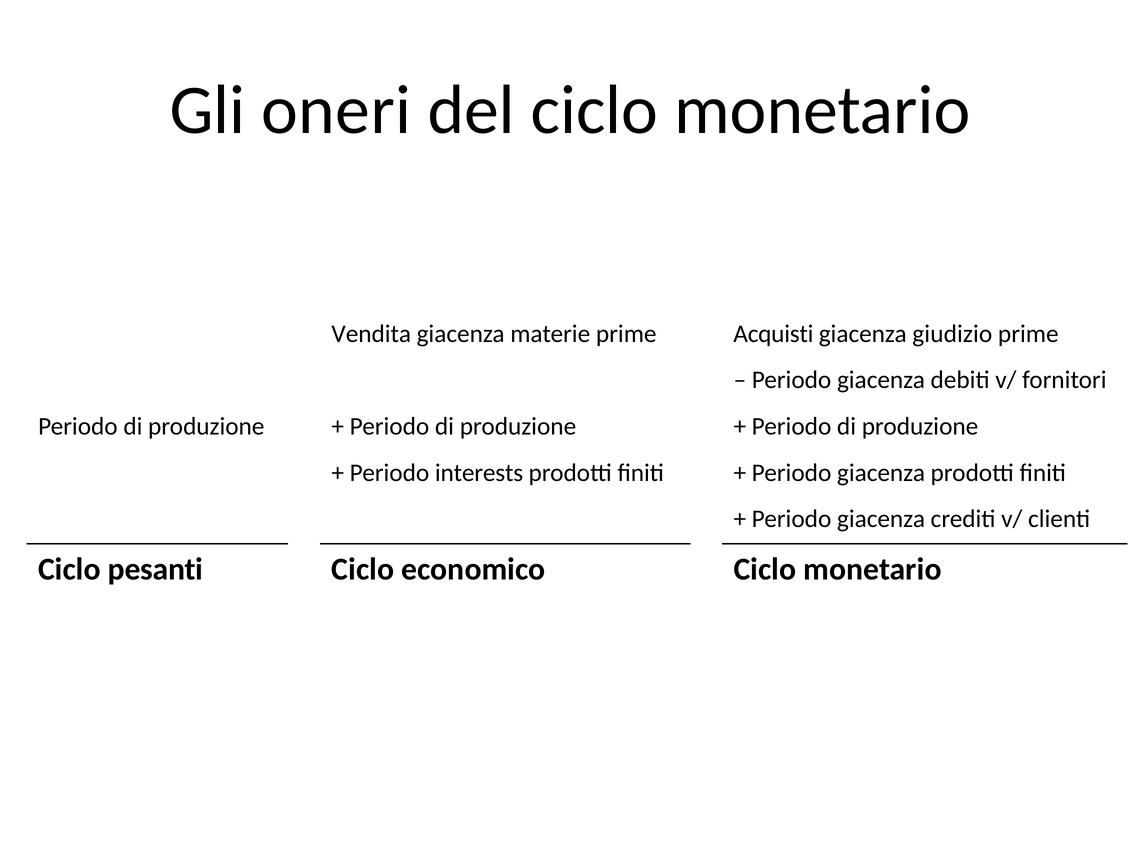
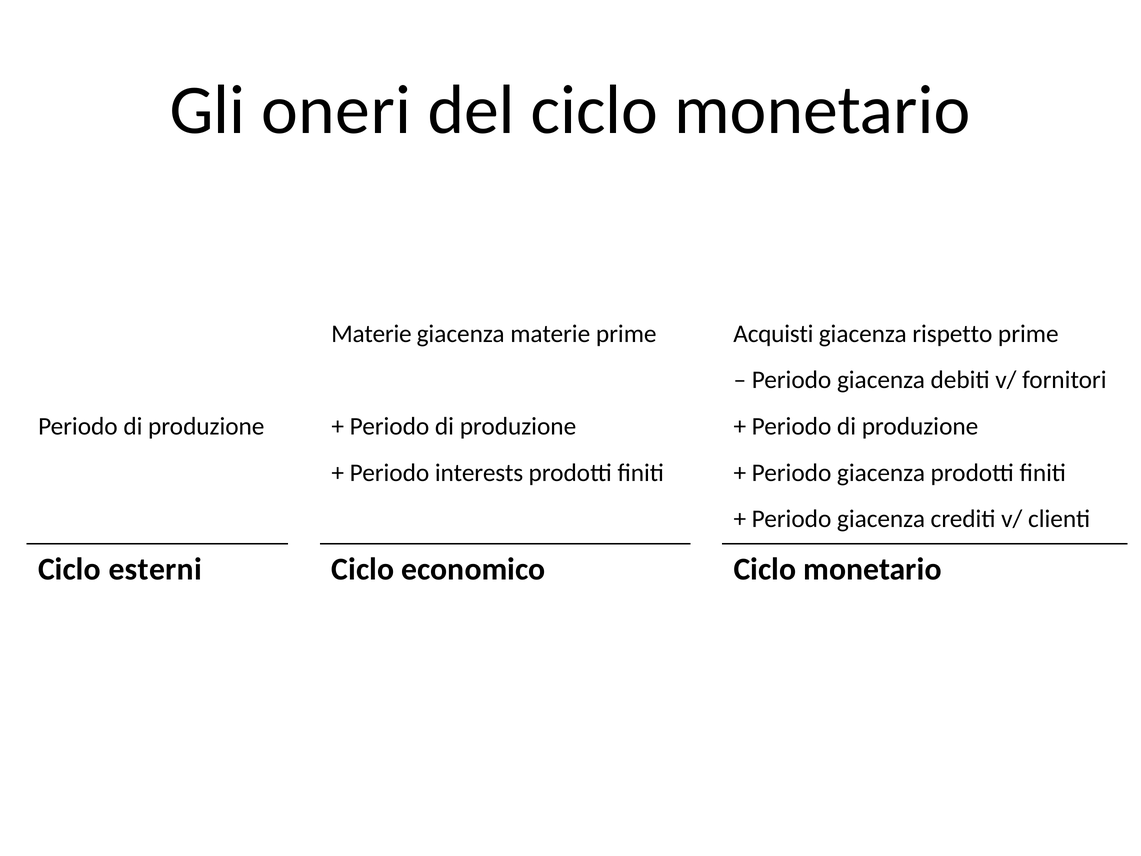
Vendita at (371, 334): Vendita -> Materie
giudizio: giudizio -> rispetto
pesanti: pesanti -> esterni
